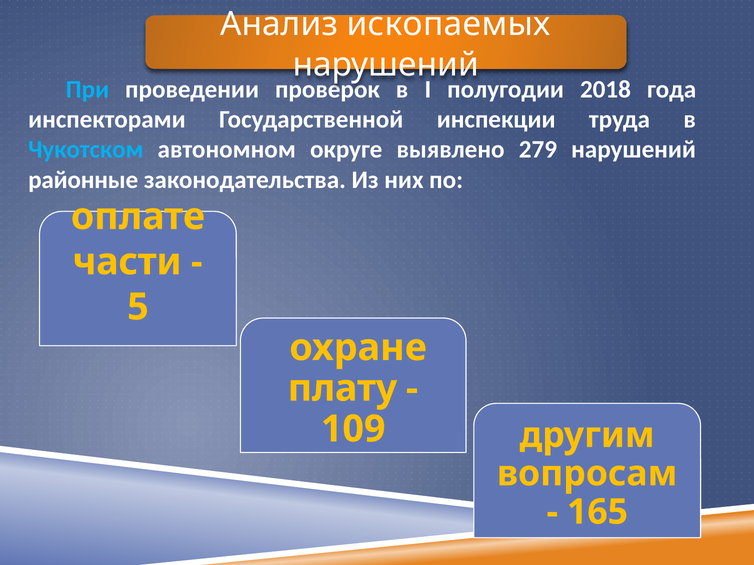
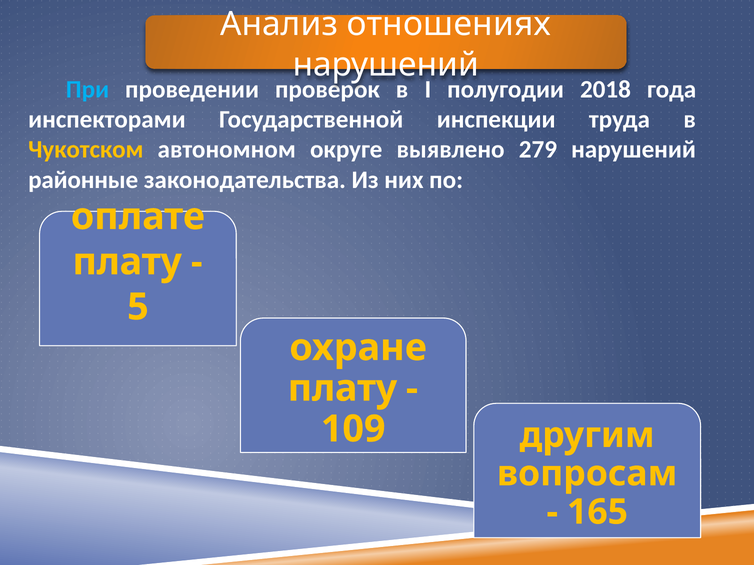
ископаемых: ископаемых -> отношениях
Чукотском colour: light blue -> yellow
части at (127, 262): части -> плату
